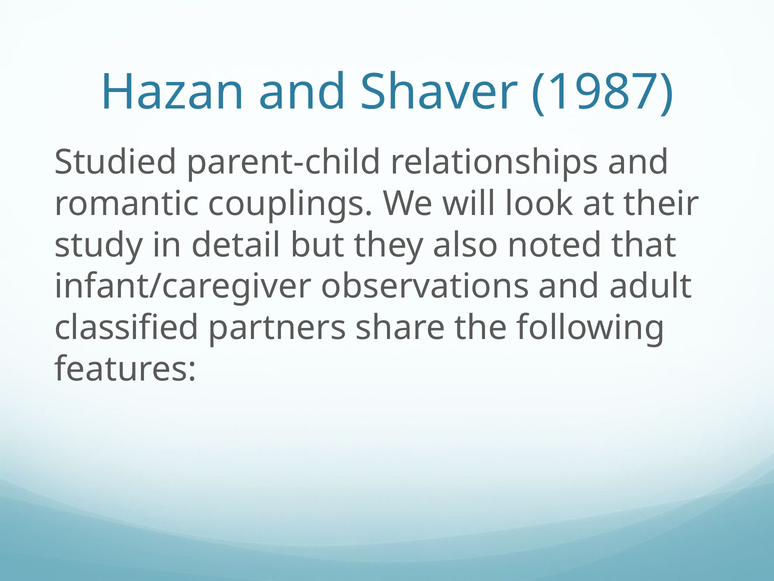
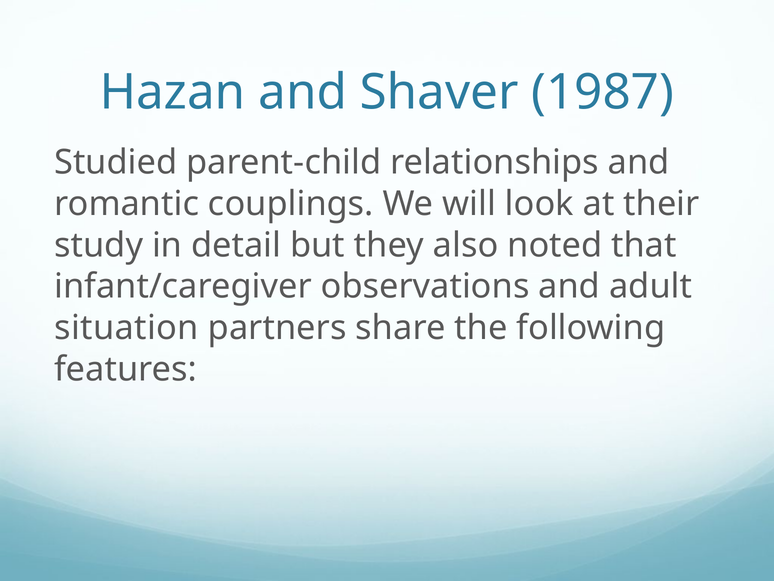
classified: classified -> situation
